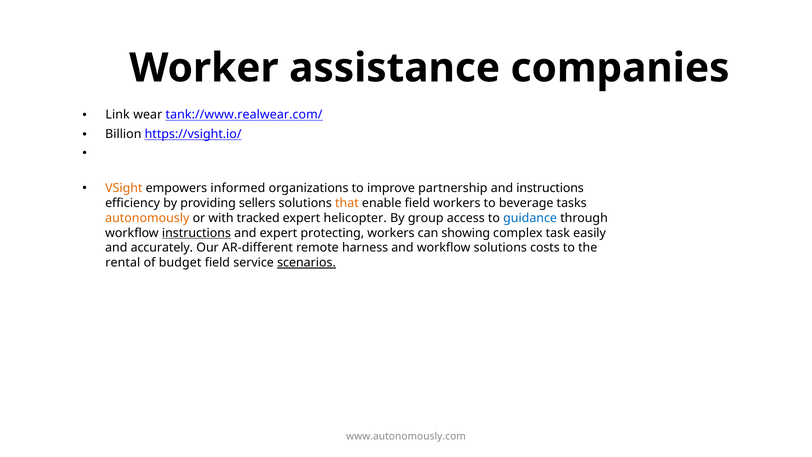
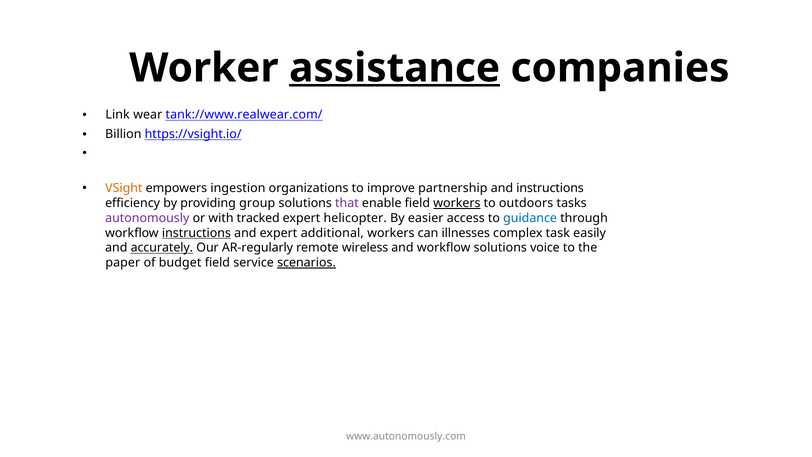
assistance underline: none -> present
informed: informed -> ingestion
sellers: sellers -> group
that colour: orange -> purple
workers at (457, 203) underline: none -> present
beverage: beverage -> outdoors
autonomously colour: orange -> purple
group: group -> easier
protecting: protecting -> additional
showing: showing -> illnesses
accurately underline: none -> present
AR-different: AR-different -> AR-regularly
harness: harness -> wireless
costs: costs -> voice
rental: rental -> paper
